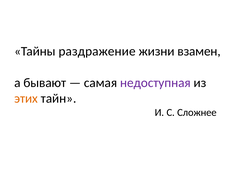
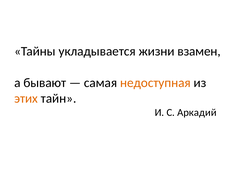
раздражение: раздражение -> укладывается
недоступная colour: purple -> orange
Сложнее: Сложнее -> Аркадий
